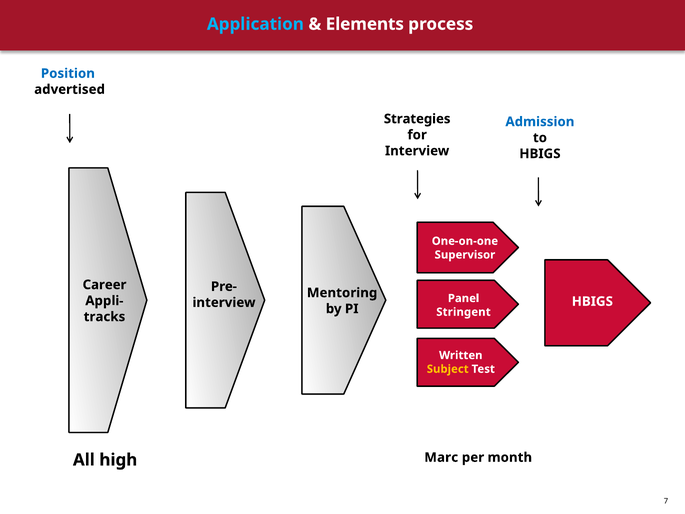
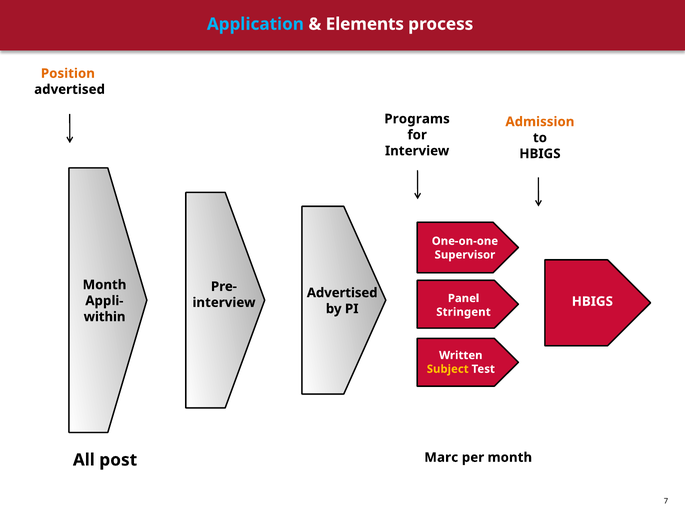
Position colour: blue -> orange
Strategies: Strategies -> Programs
Admission colour: blue -> orange
Career at (105, 285): Career -> Month
Mentoring at (342, 293): Mentoring -> Advertised
tracks: tracks -> within
high: high -> post
